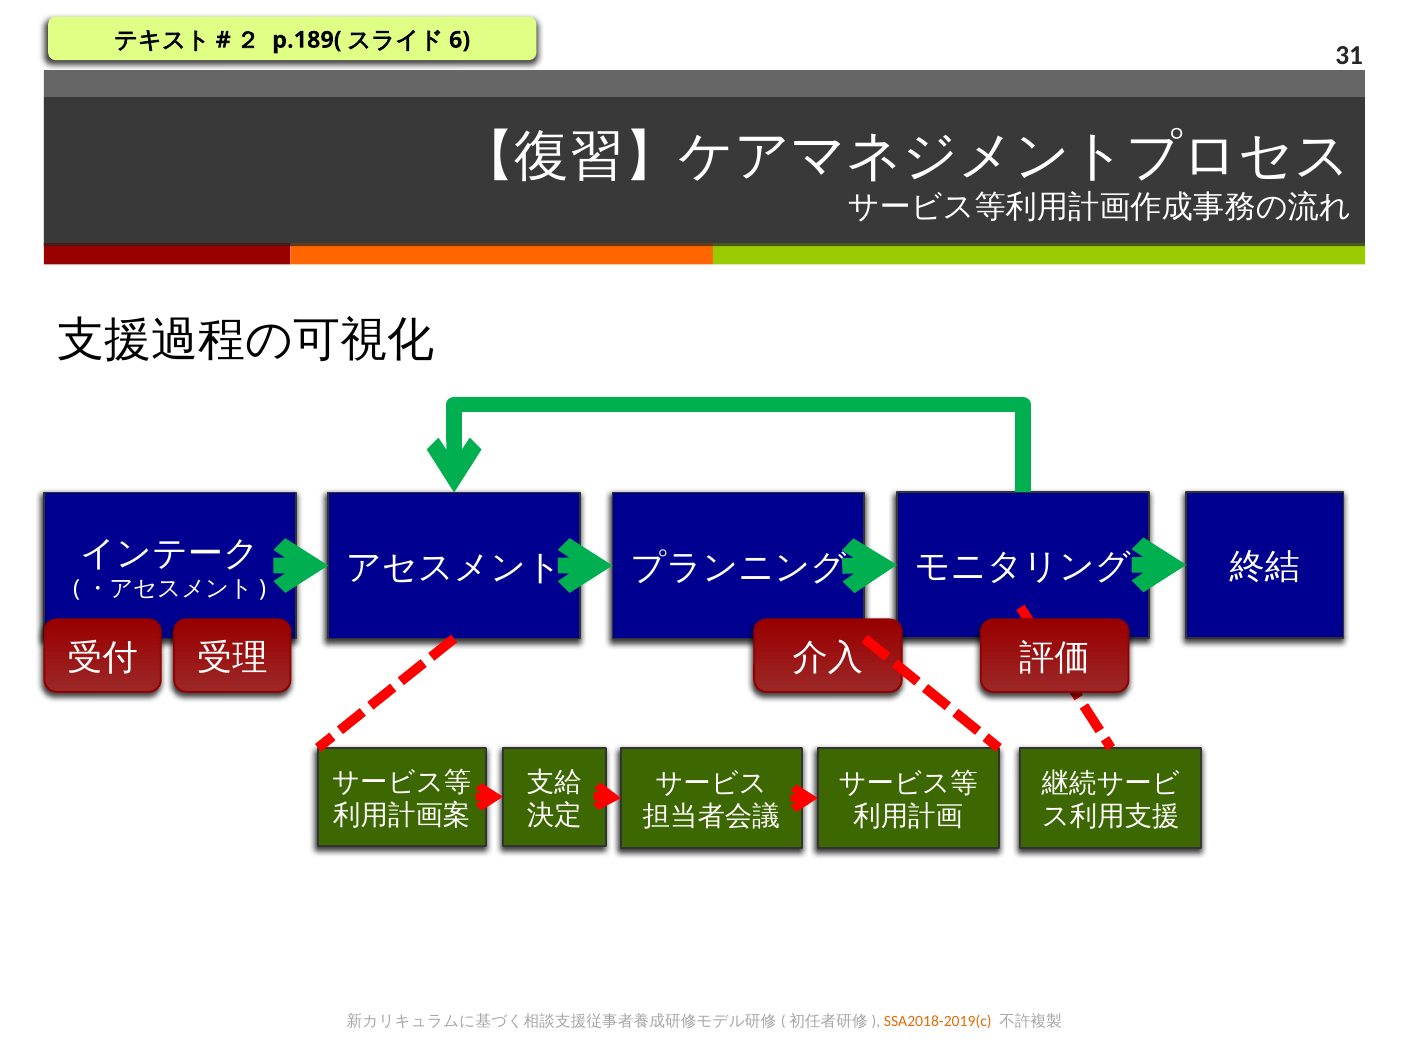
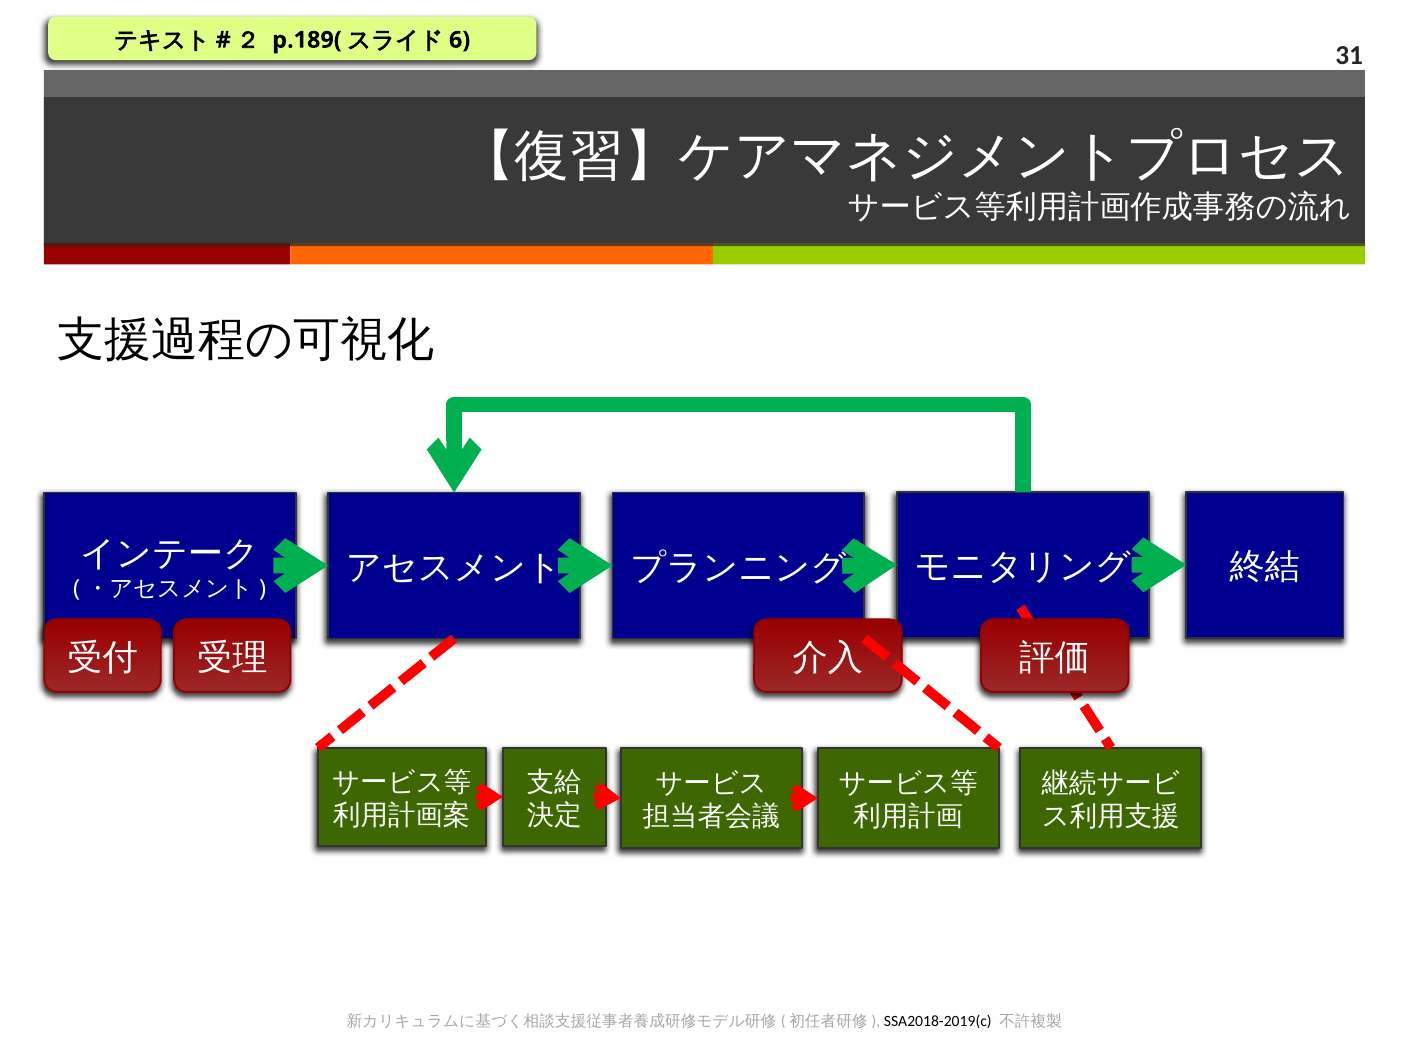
SSA2018-2019(c colour: orange -> black
